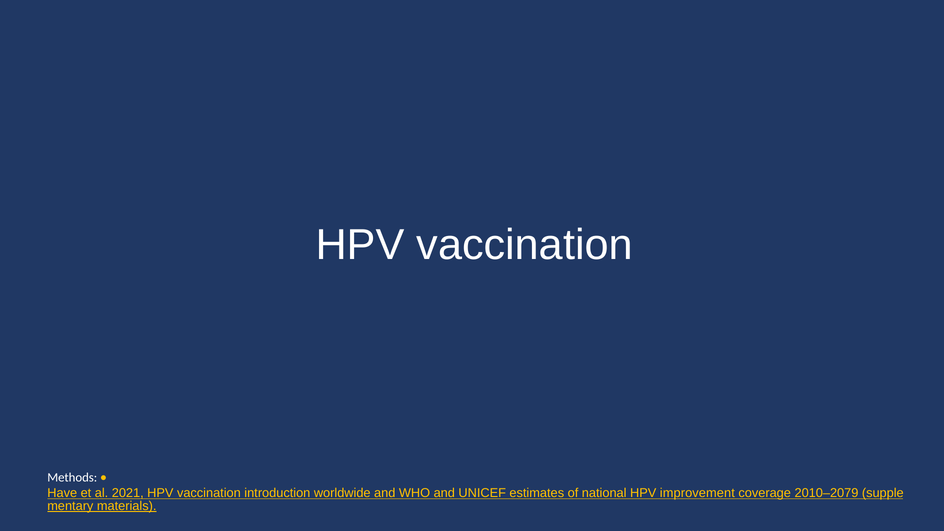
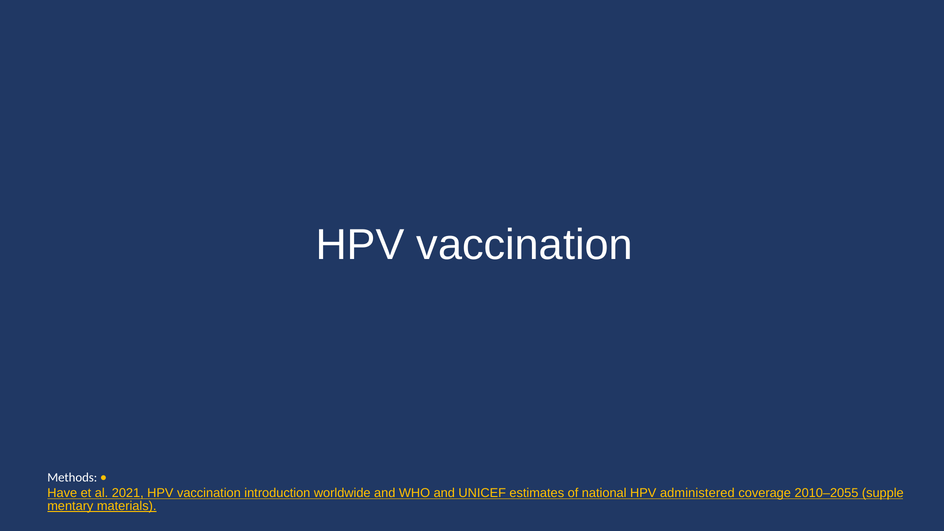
improvement: improvement -> administered
2010–2079: 2010–2079 -> 2010–2055
